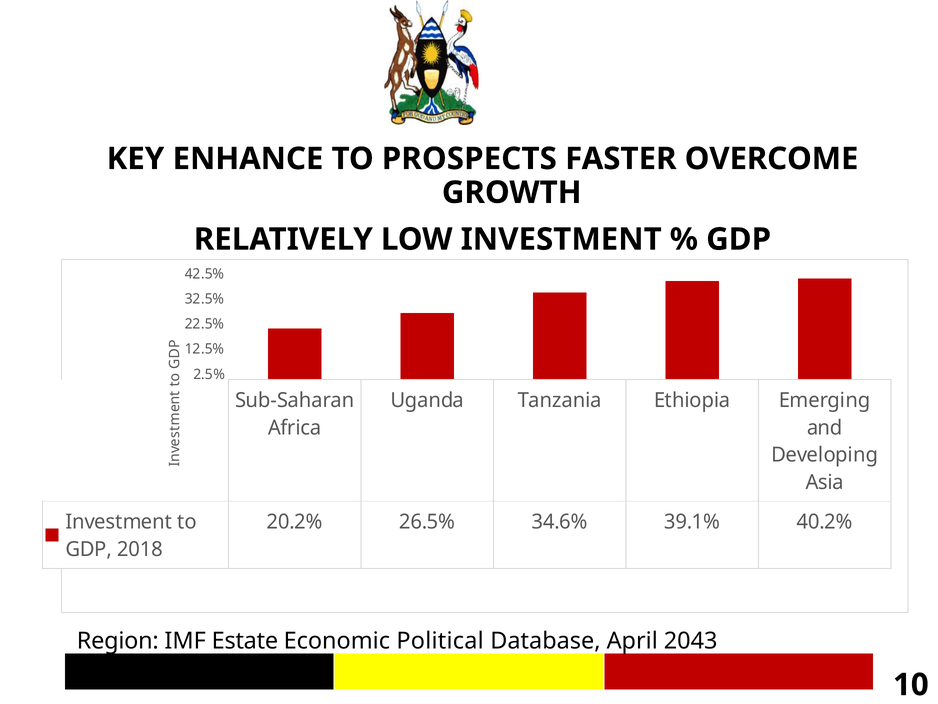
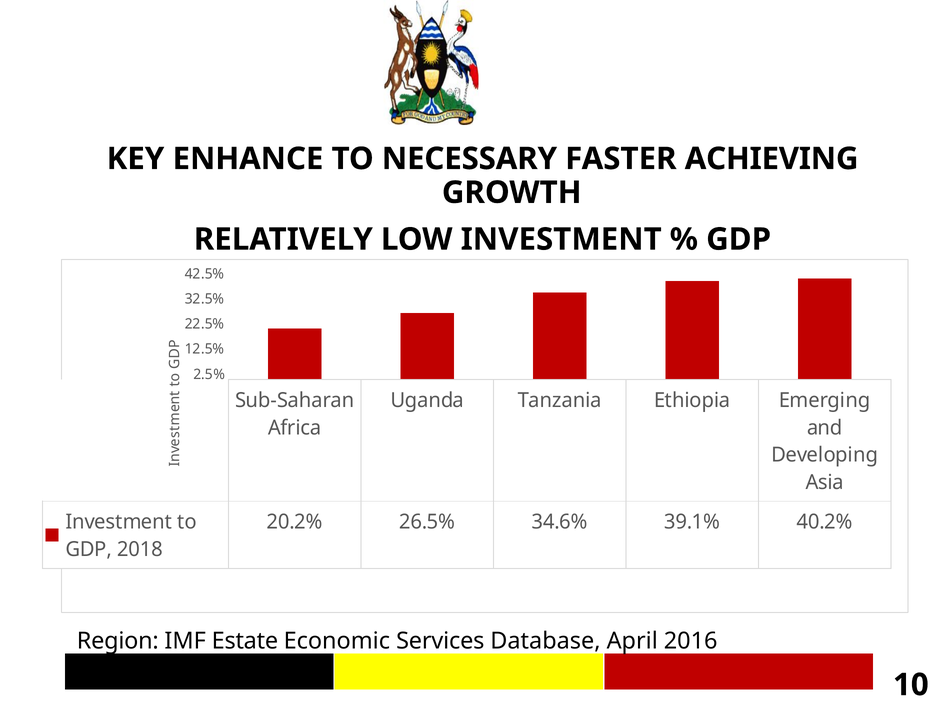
PROSPECTS: PROSPECTS -> NECESSARY
OVERCOME: OVERCOME -> ACHIEVING
Political: Political -> Services
2043: 2043 -> 2016
